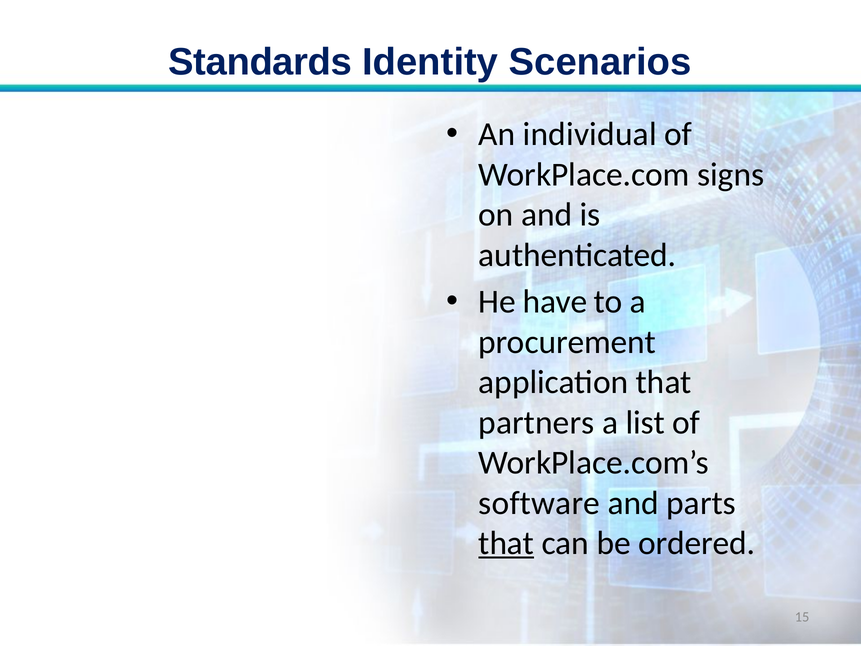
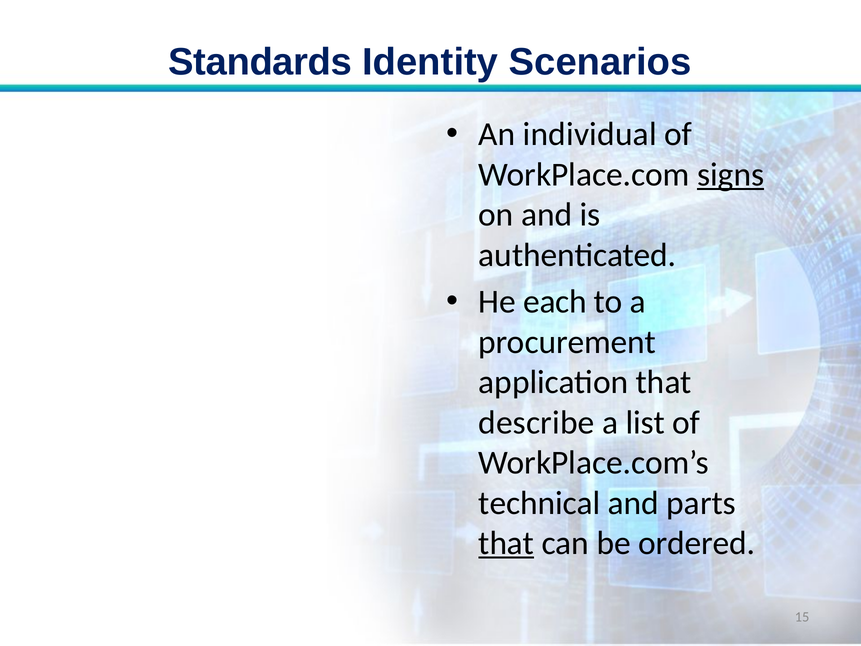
signs underline: none -> present
have: have -> each
partners: partners -> describe
software: software -> technical
